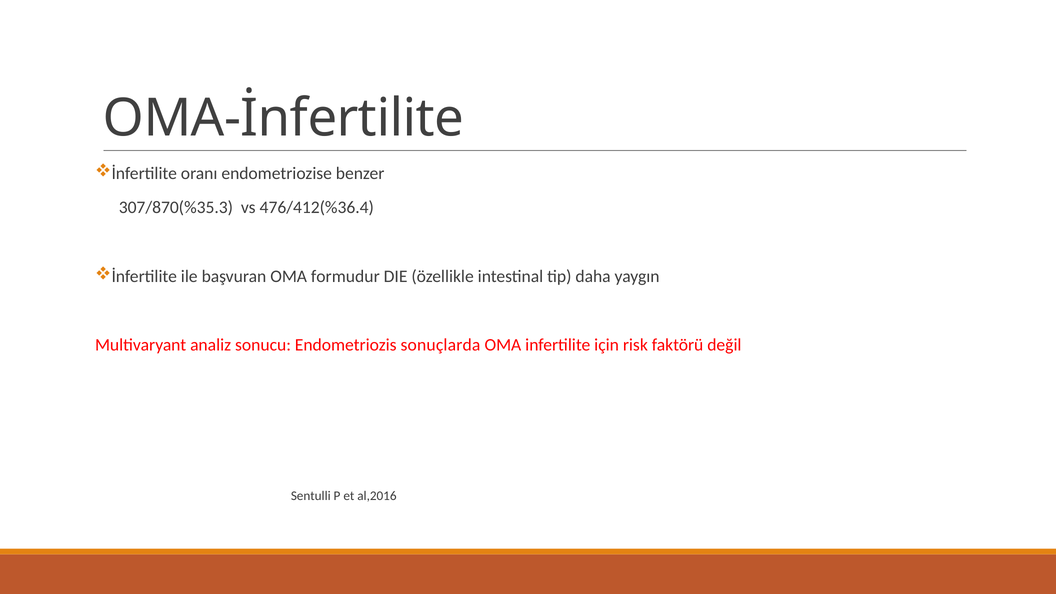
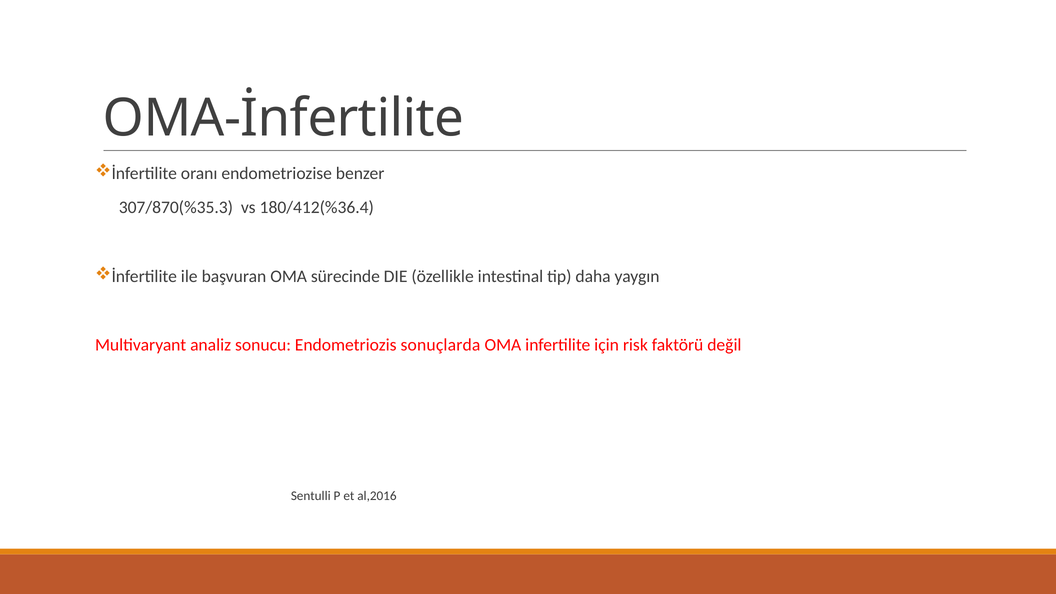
476/412(%36.4: 476/412(%36.4 -> 180/412(%36.4
formudur: formudur -> sürecinde
